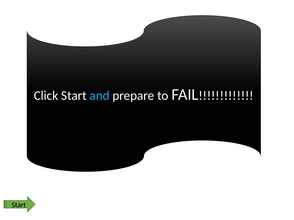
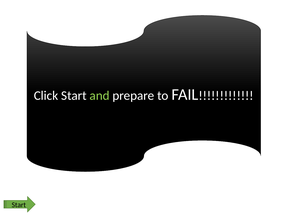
and colour: light blue -> light green
